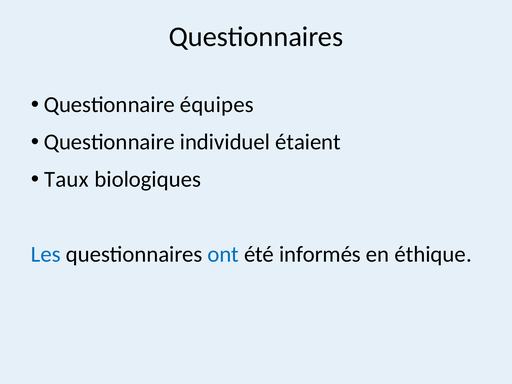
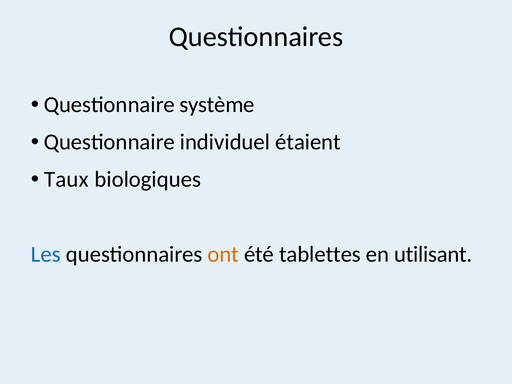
équipes: équipes -> système
ont colour: blue -> orange
informés: informés -> tablettes
éthique: éthique -> utilisant
